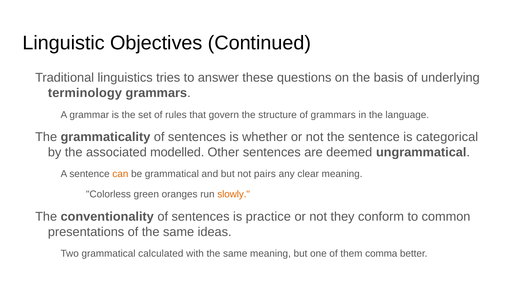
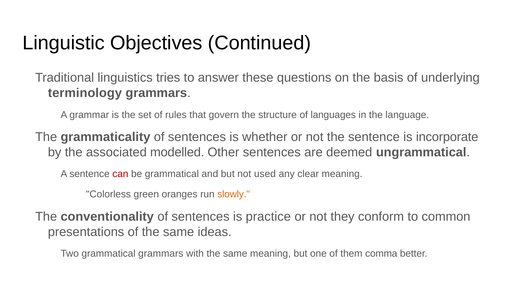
of grammars: grammars -> languages
categorical: categorical -> incorporate
can colour: orange -> red
pairs: pairs -> used
grammatical calculated: calculated -> grammars
